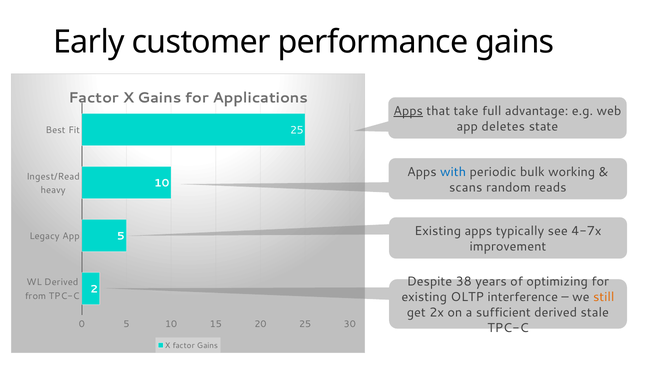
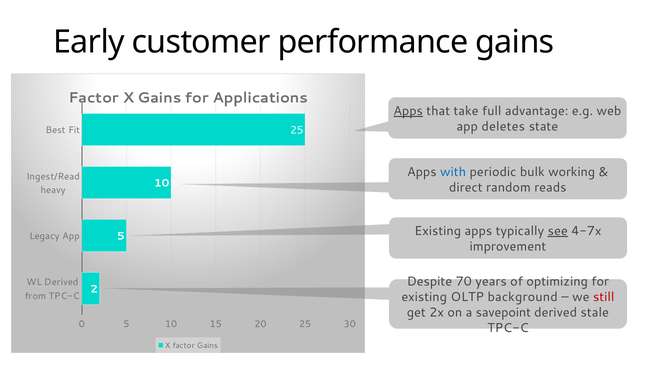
scans: scans -> direct
see underline: none -> present
38: 38 -> 70
interference: interference -> background
still colour: orange -> red
sufficient: sufficient -> savepoint
